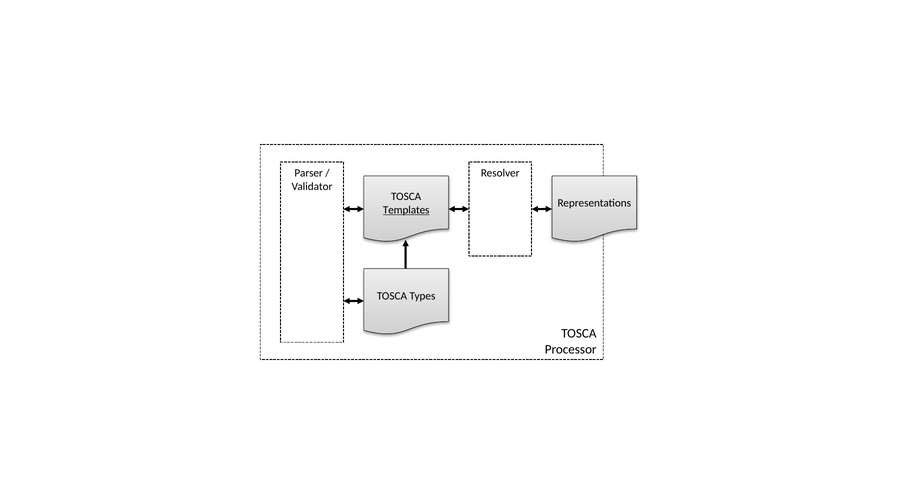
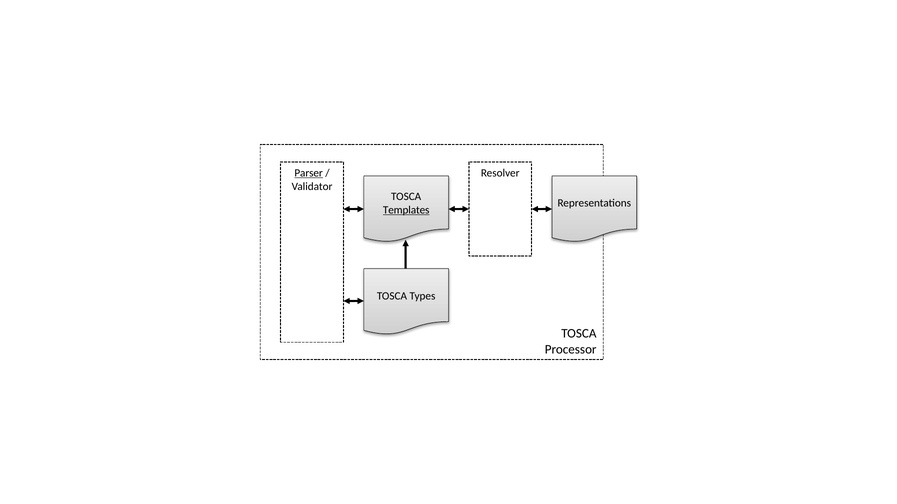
Parser underline: none -> present
